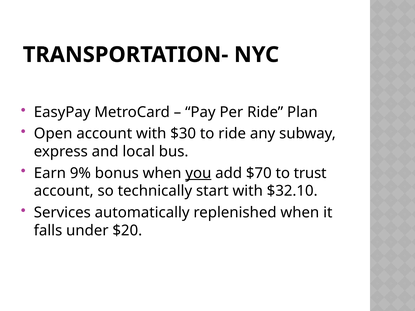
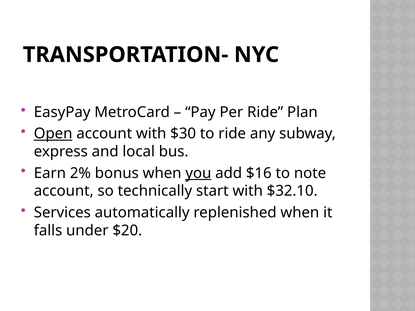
Open underline: none -> present
9%: 9% -> 2%
$70: $70 -> $16
trust: trust -> note
